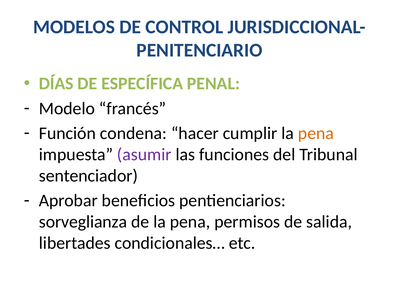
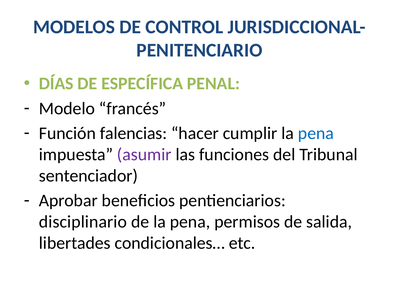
condena: condena -> falencias
pena at (316, 133) colour: orange -> blue
sorveglianza: sorveglianza -> disciplinario
